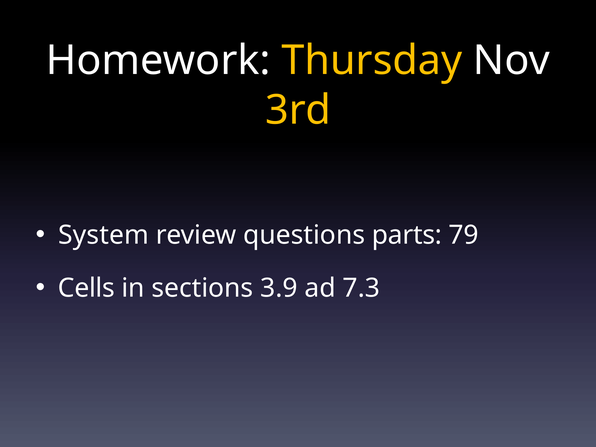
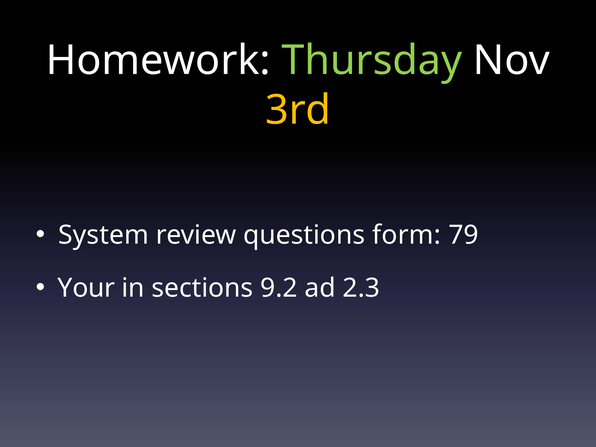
Thursday colour: yellow -> light green
parts: parts -> form
Cells: Cells -> Your
3.9: 3.9 -> 9.2
7.3: 7.3 -> 2.3
